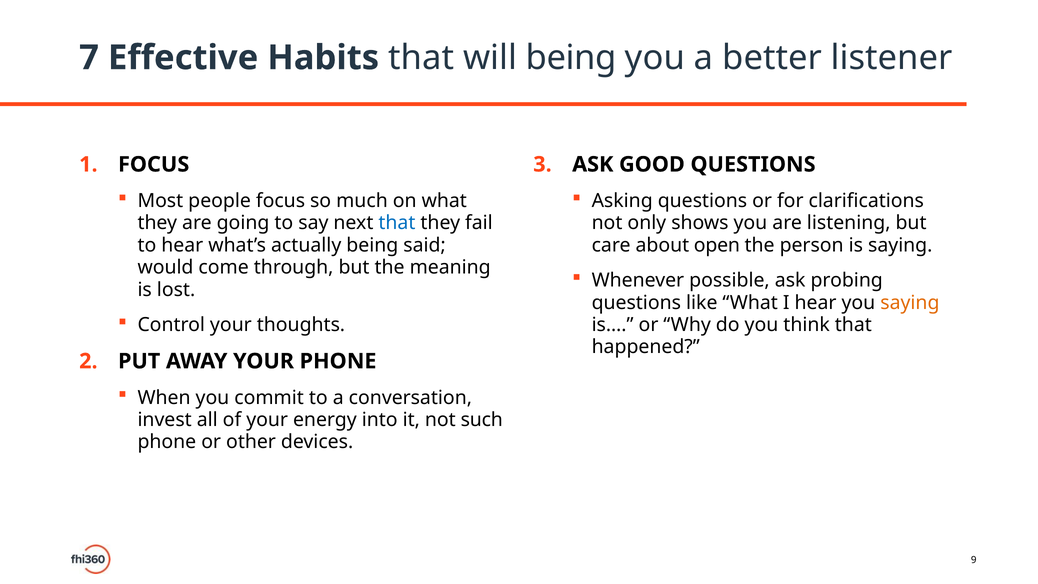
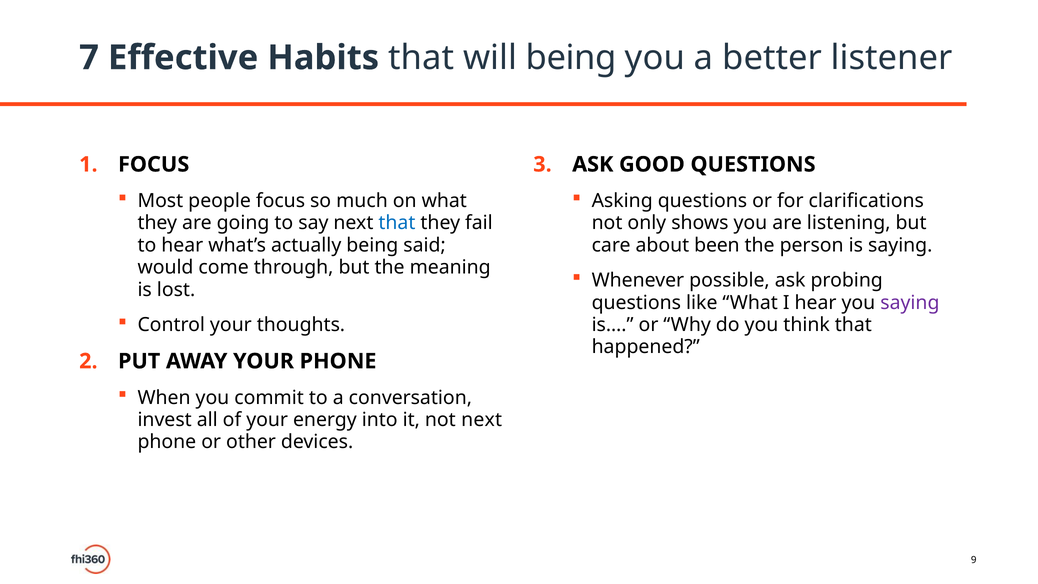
open: open -> been
saying at (910, 303) colour: orange -> purple
not such: such -> next
